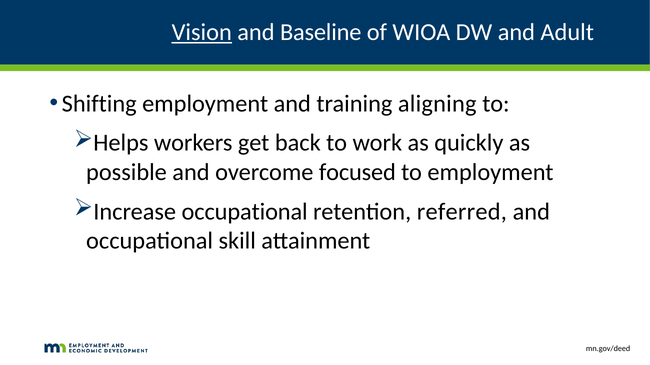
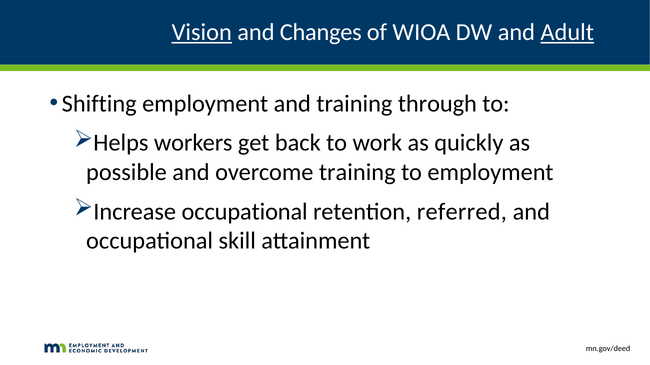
Baseline: Baseline -> Changes
Adult underline: none -> present
aligning: aligning -> through
overcome focused: focused -> training
